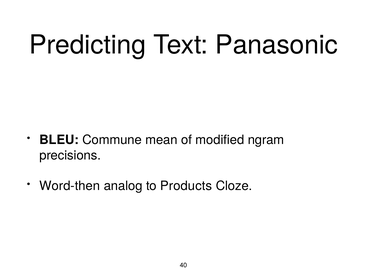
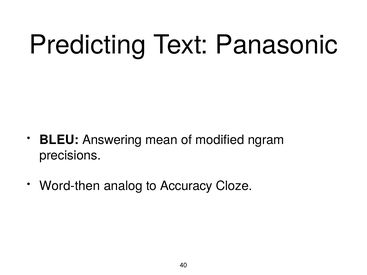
Commune: Commune -> Answering
Products: Products -> Accuracy
